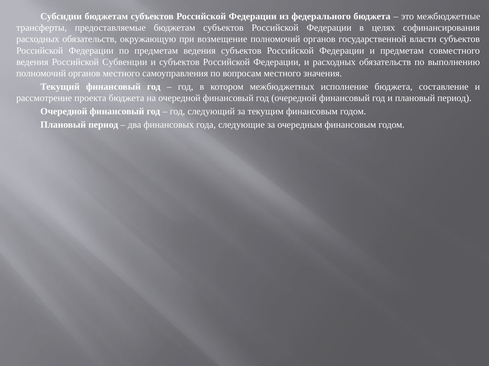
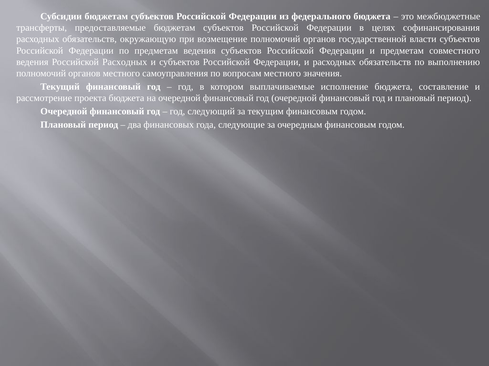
Российской Субвенции: Субвенции -> Расходных
межбюджетных: межбюджетных -> выплачиваемые
